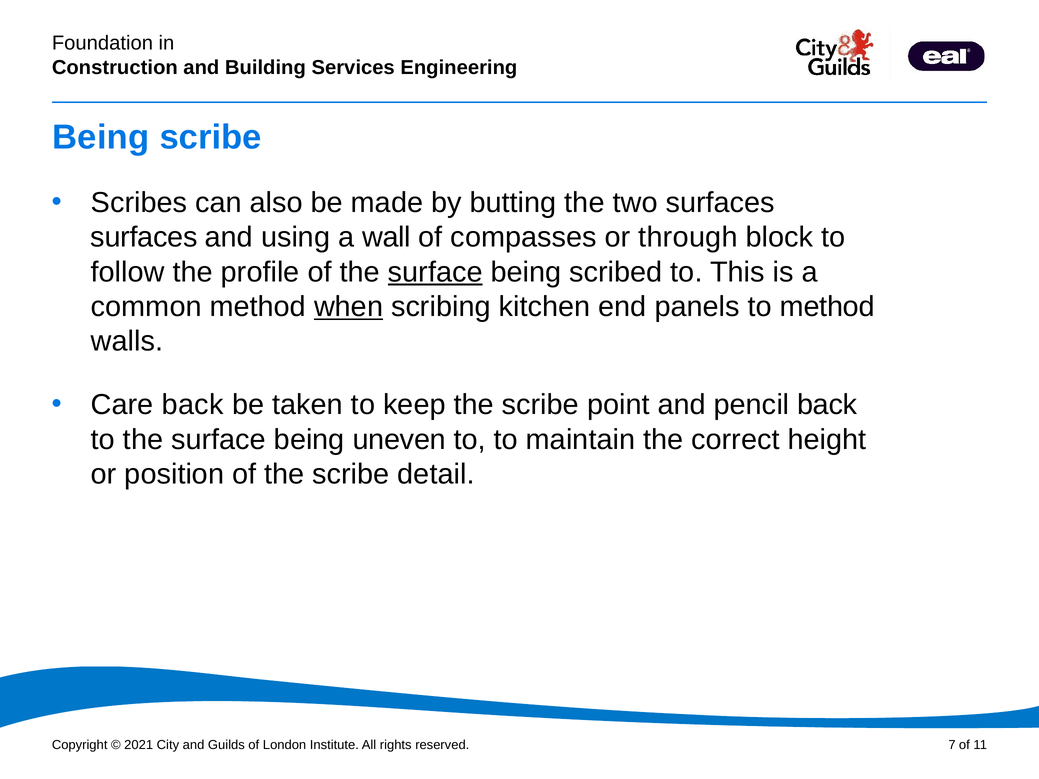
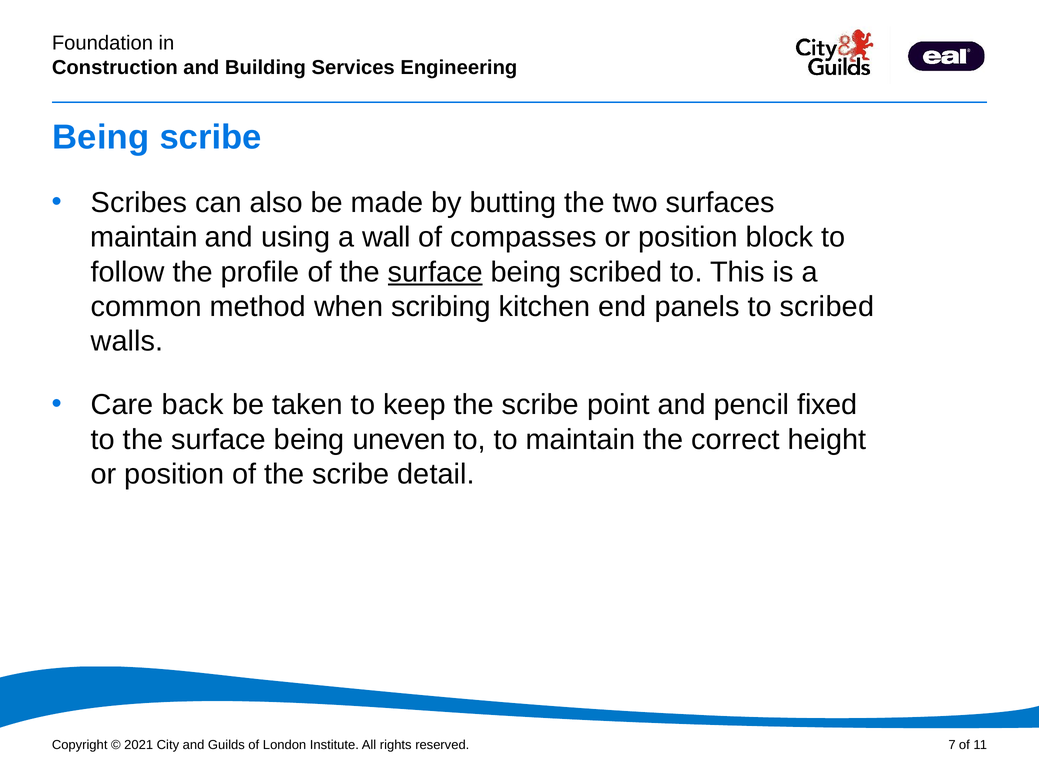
surfaces at (144, 238): surfaces -> maintain
compasses or through: through -> position
when underline: present -> none
to method: method -> scribed
pencil back: back -> fixed
